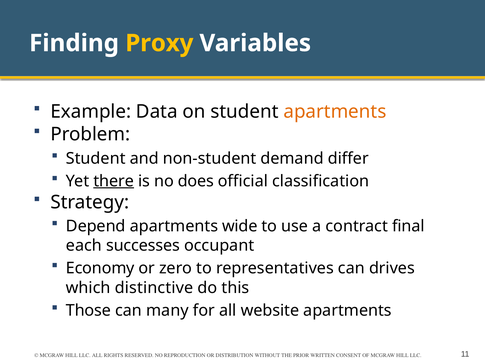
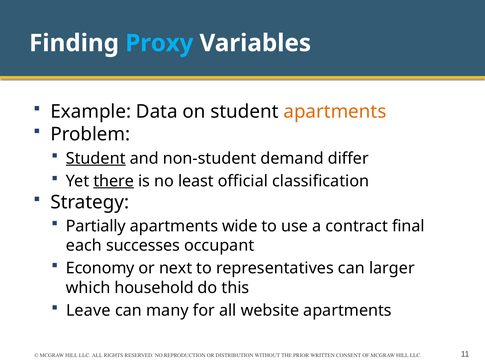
Proxy colour: yellow -> light blue
Student at (96, 158) underline: none -> present
does: does -> least
Depend: Depend -> Partially
zero: zero -> next
drives: drives -> larger
distinctive: distinctive -> household
Those: Those -> Leave
